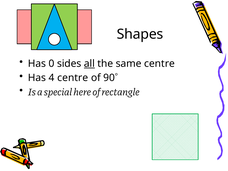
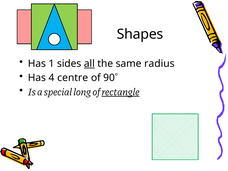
0: 0 -> 1
same centre: centre -> radius
here: here -> long
rectangle underline: none -> present
